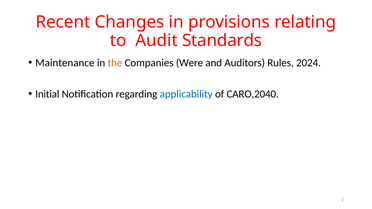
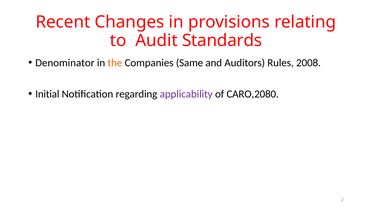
Maintenance: Maintenance -> Denominator
Were: Were -> Same
2024: 2024 -> 2008
applicability colour: blue -> purple
CARO,2040: CARO,2040 -> CARO,2080
